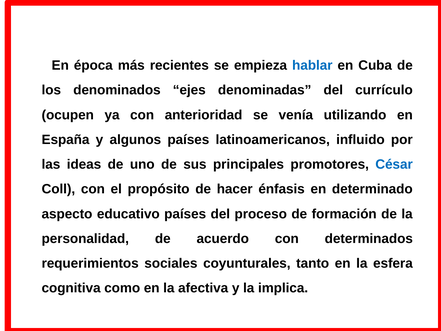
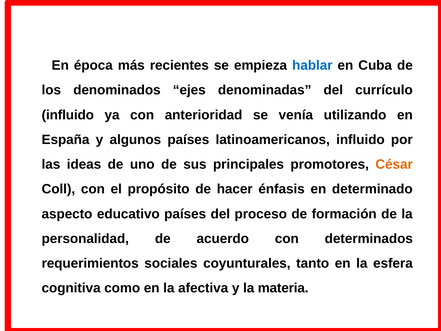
ocupen at (68, 115): ocupen -> influido
César colour: blue -> orange
implica: implica -> materia
